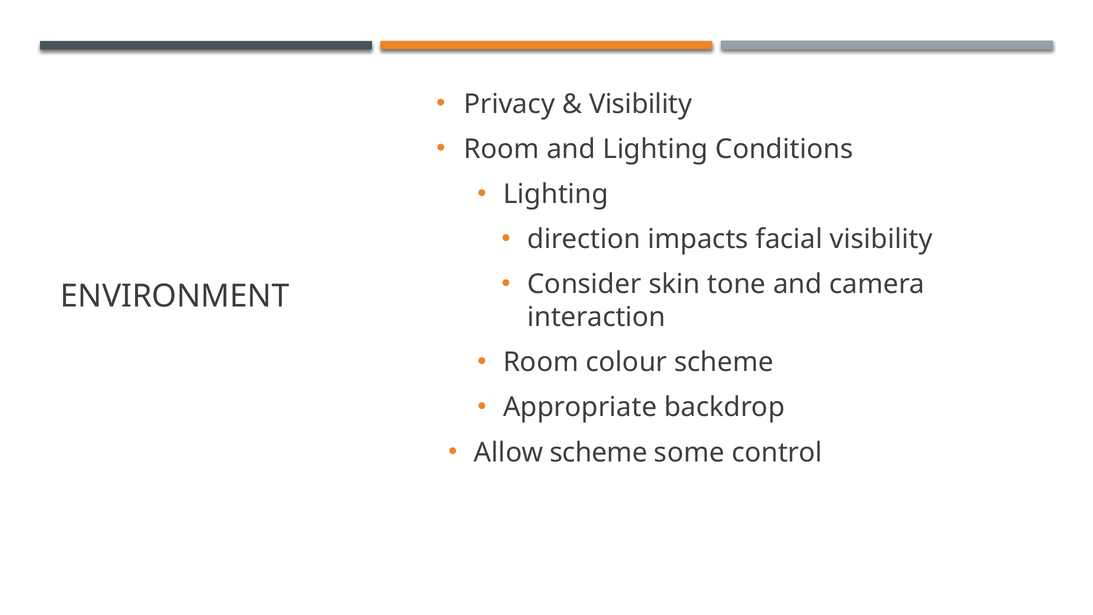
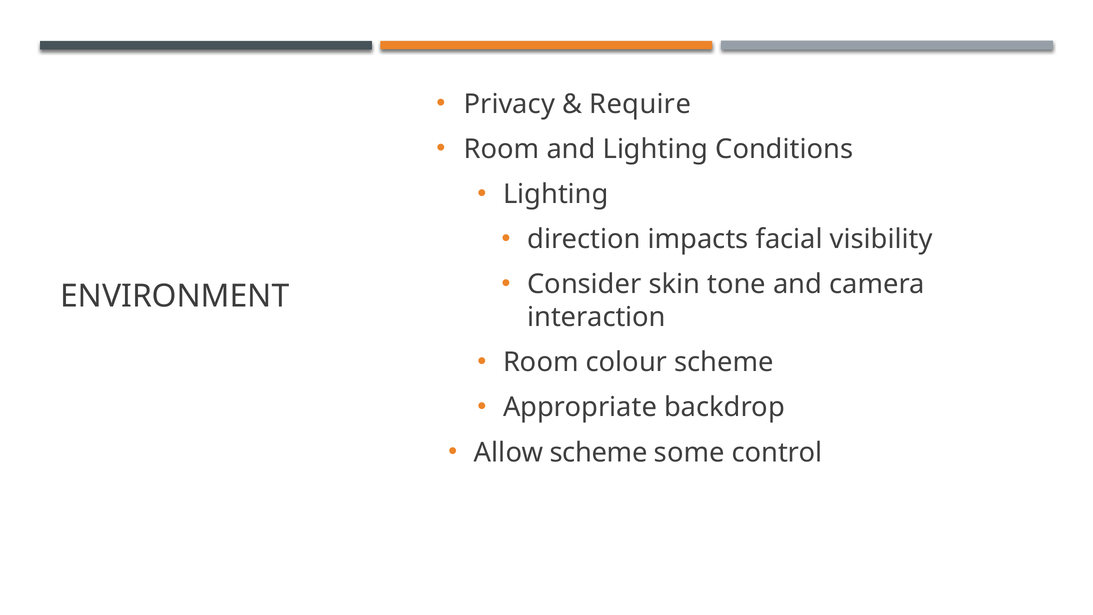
Visibility at (640, 104): Visibility -> Require
